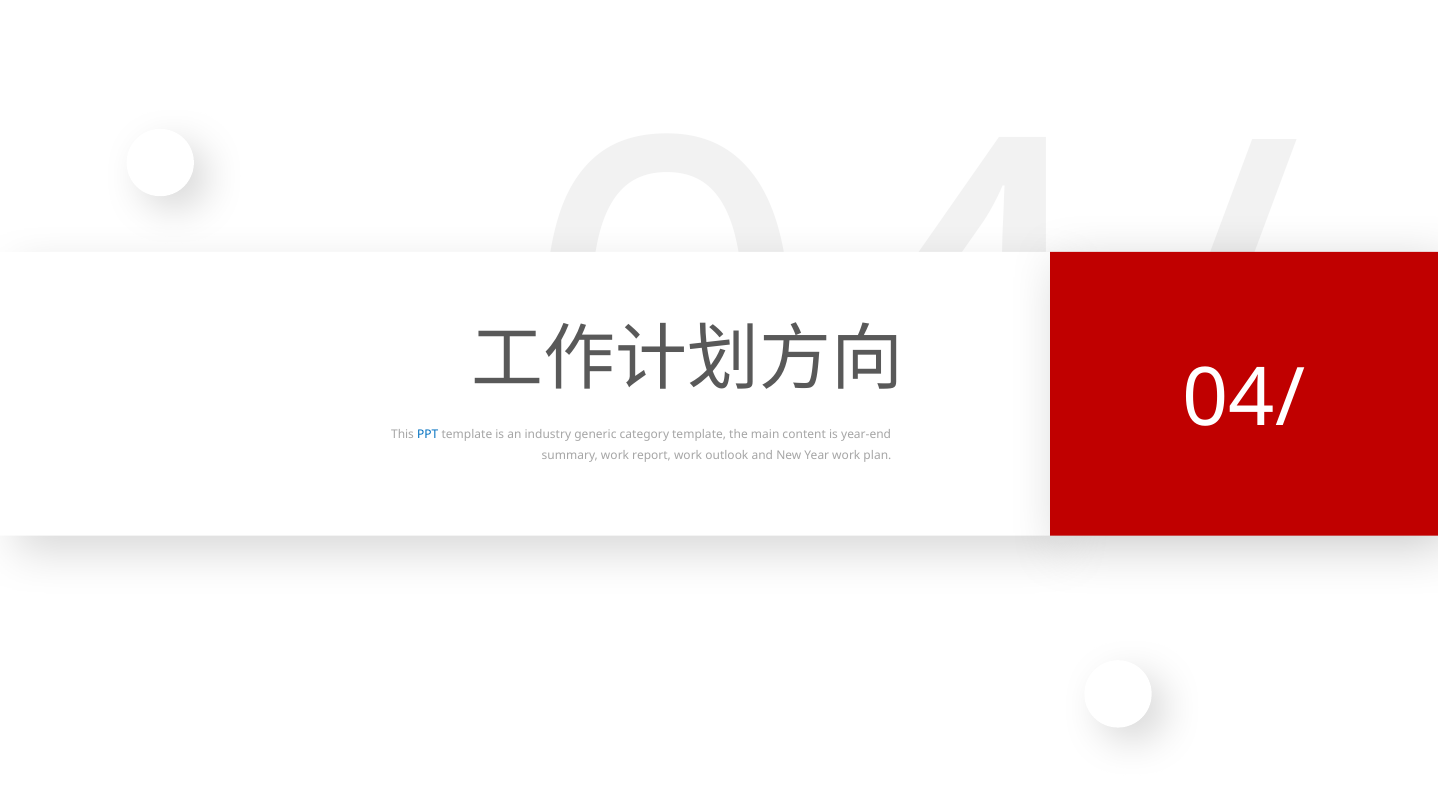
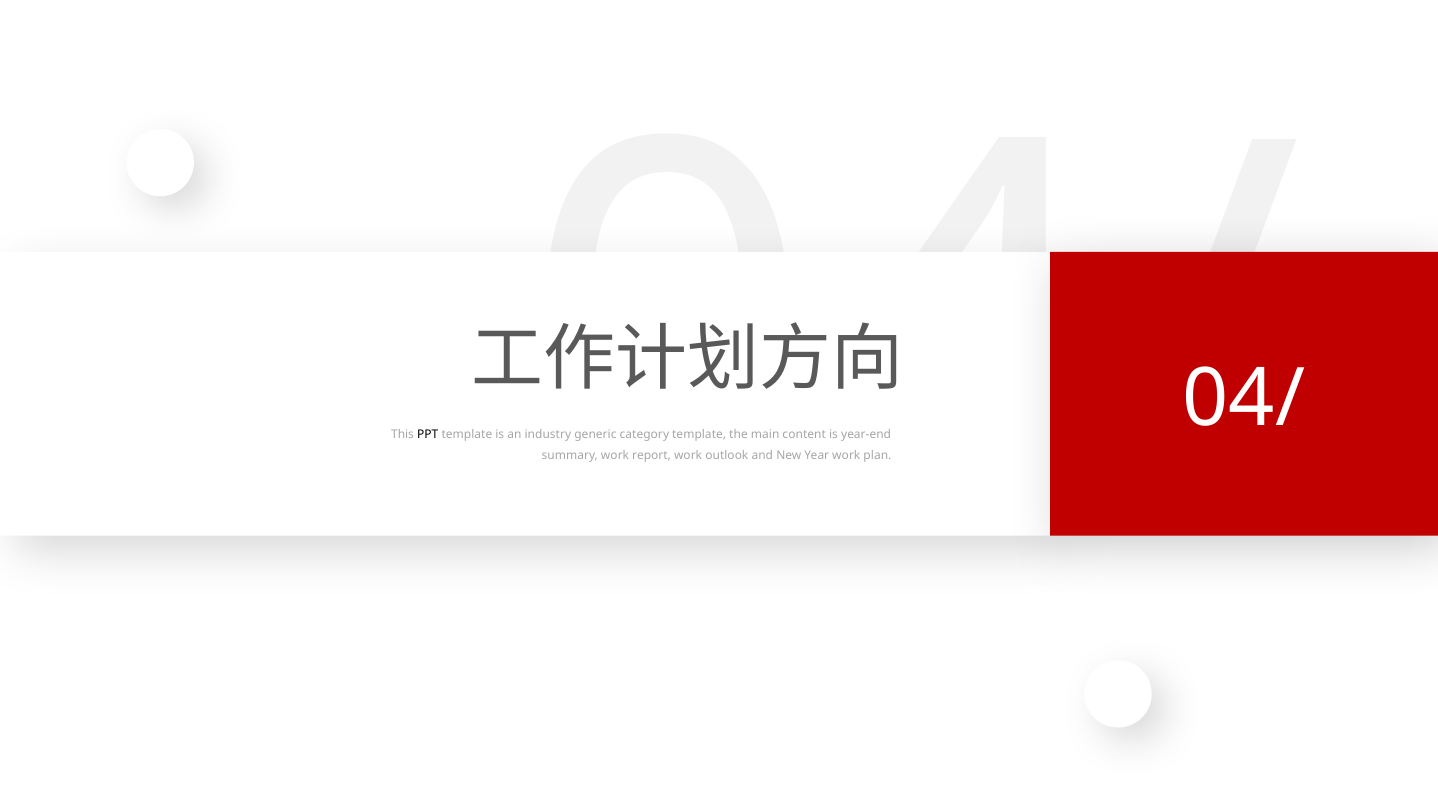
PPT colour: blue -> black
